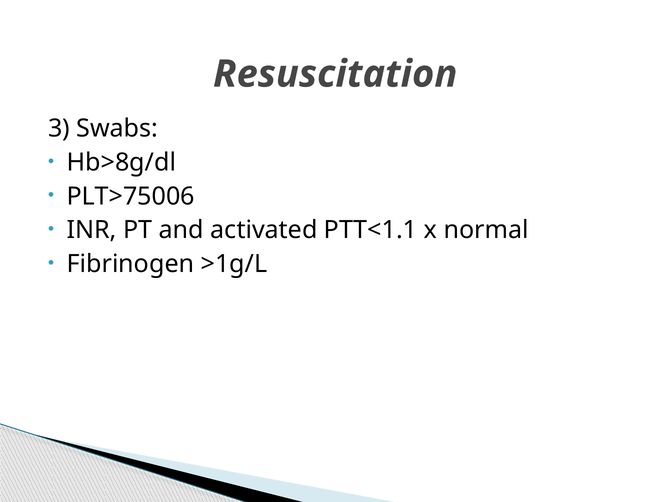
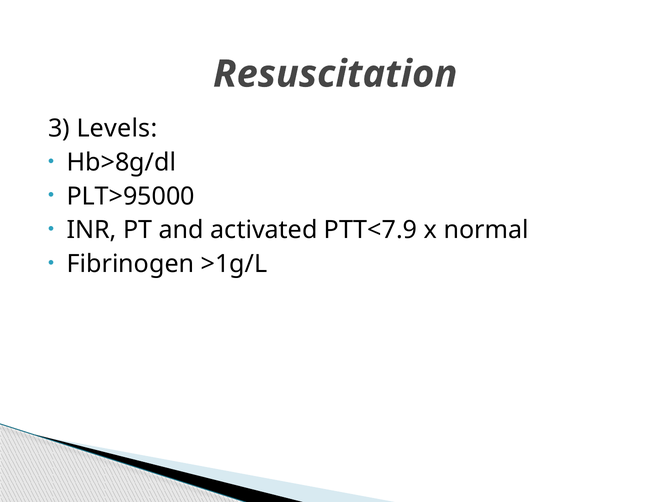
Swabs: Swabs -> Levels
PLT>75006: PLT>75006 -> PLT>95000
PTT<1.1: PTT<1.1 -> PTT<7.9
